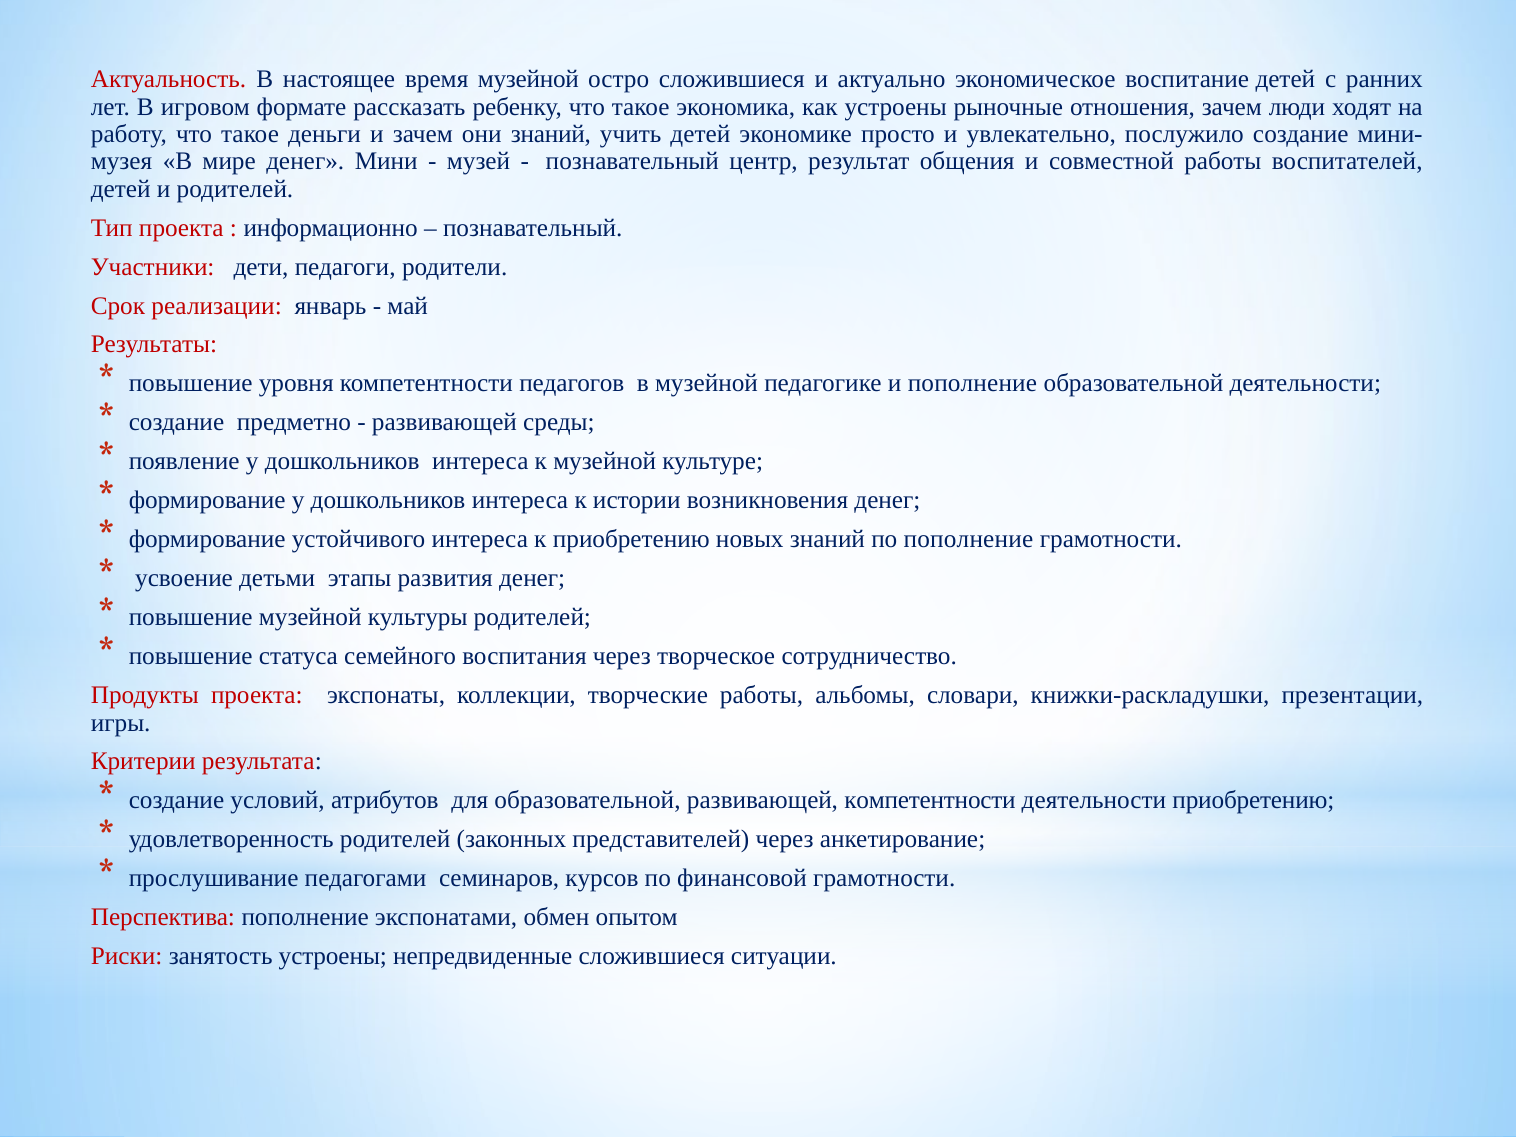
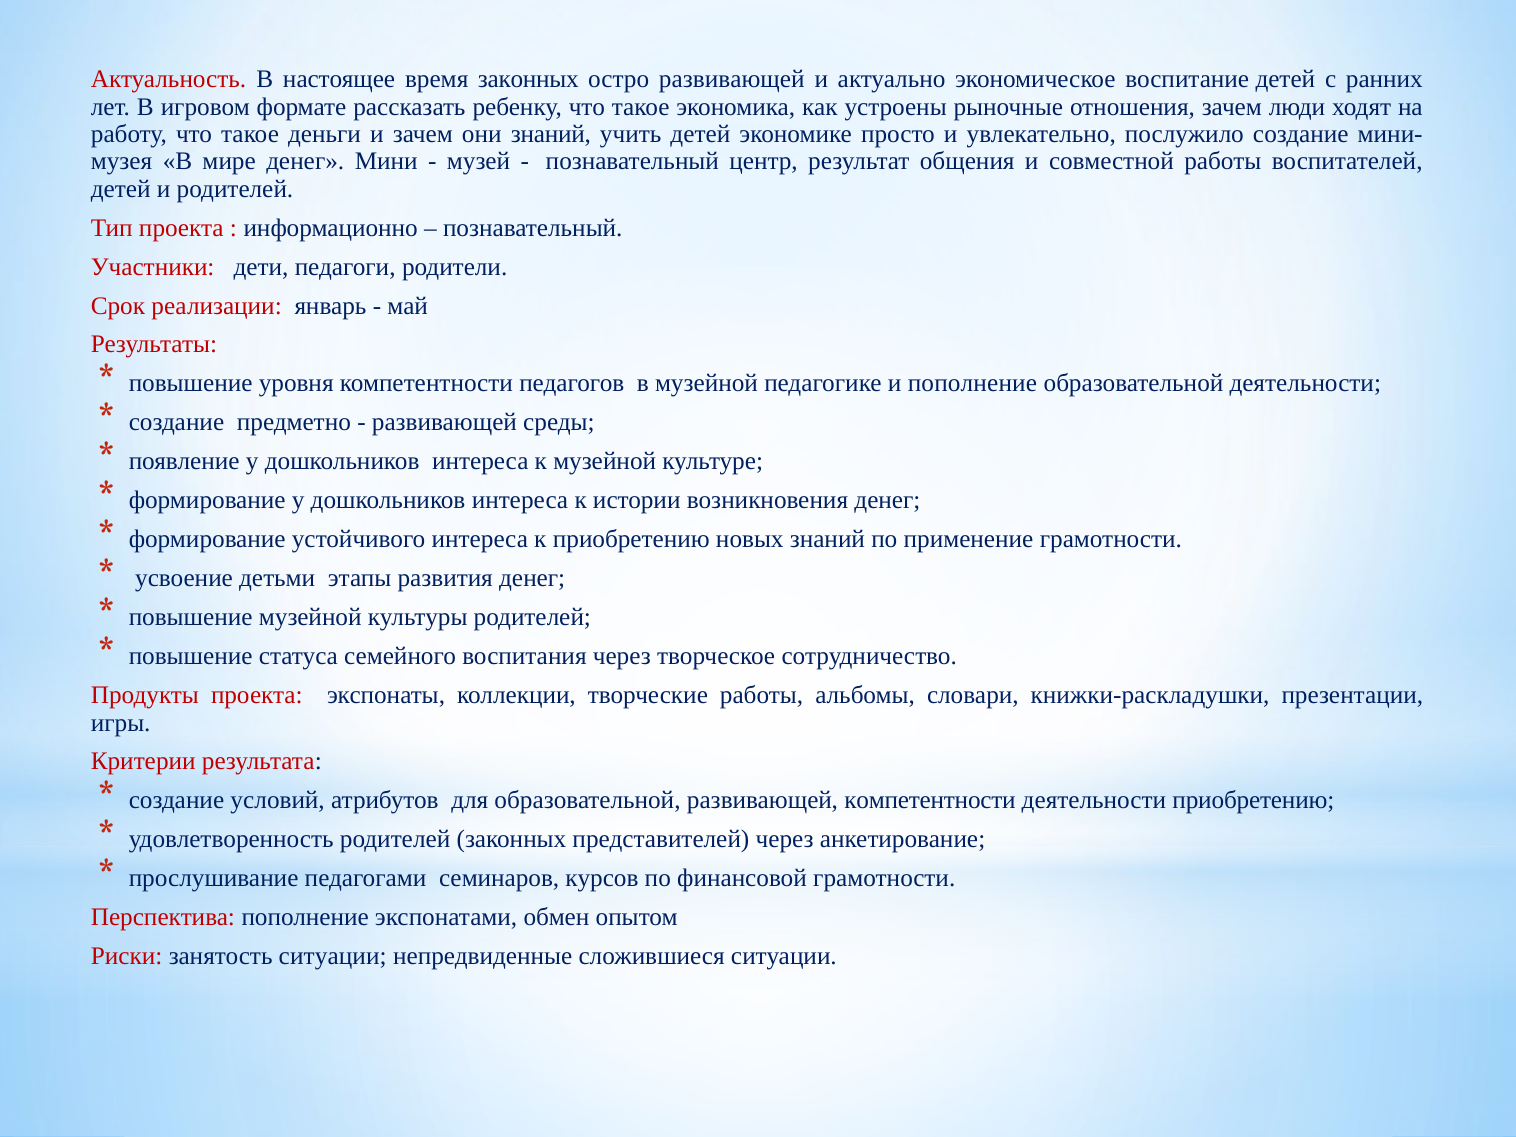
время музейной: музейной -> законных
остро сложившиеся: сложившиеся -> развивающей
по пополнение: пополнение -> применение
занятость устроены: устроены -> ситуации
